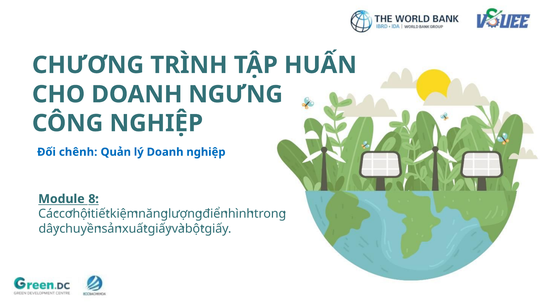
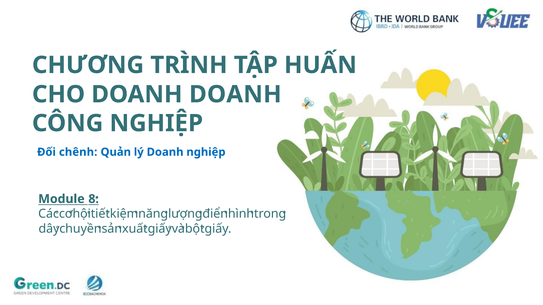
DOANH NGƯNG: NGƯNG -> DOANH
